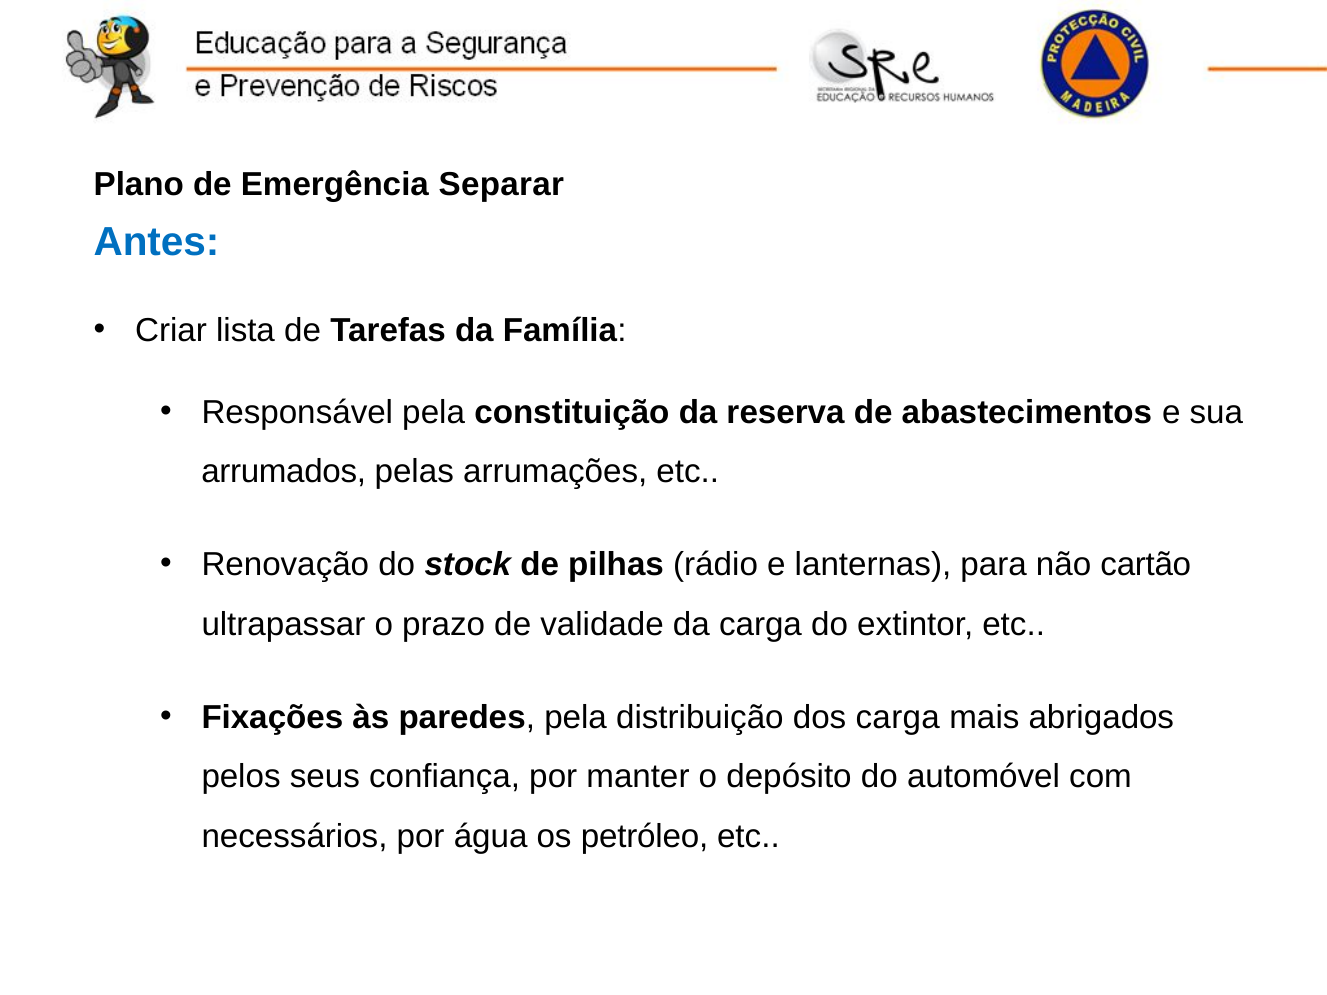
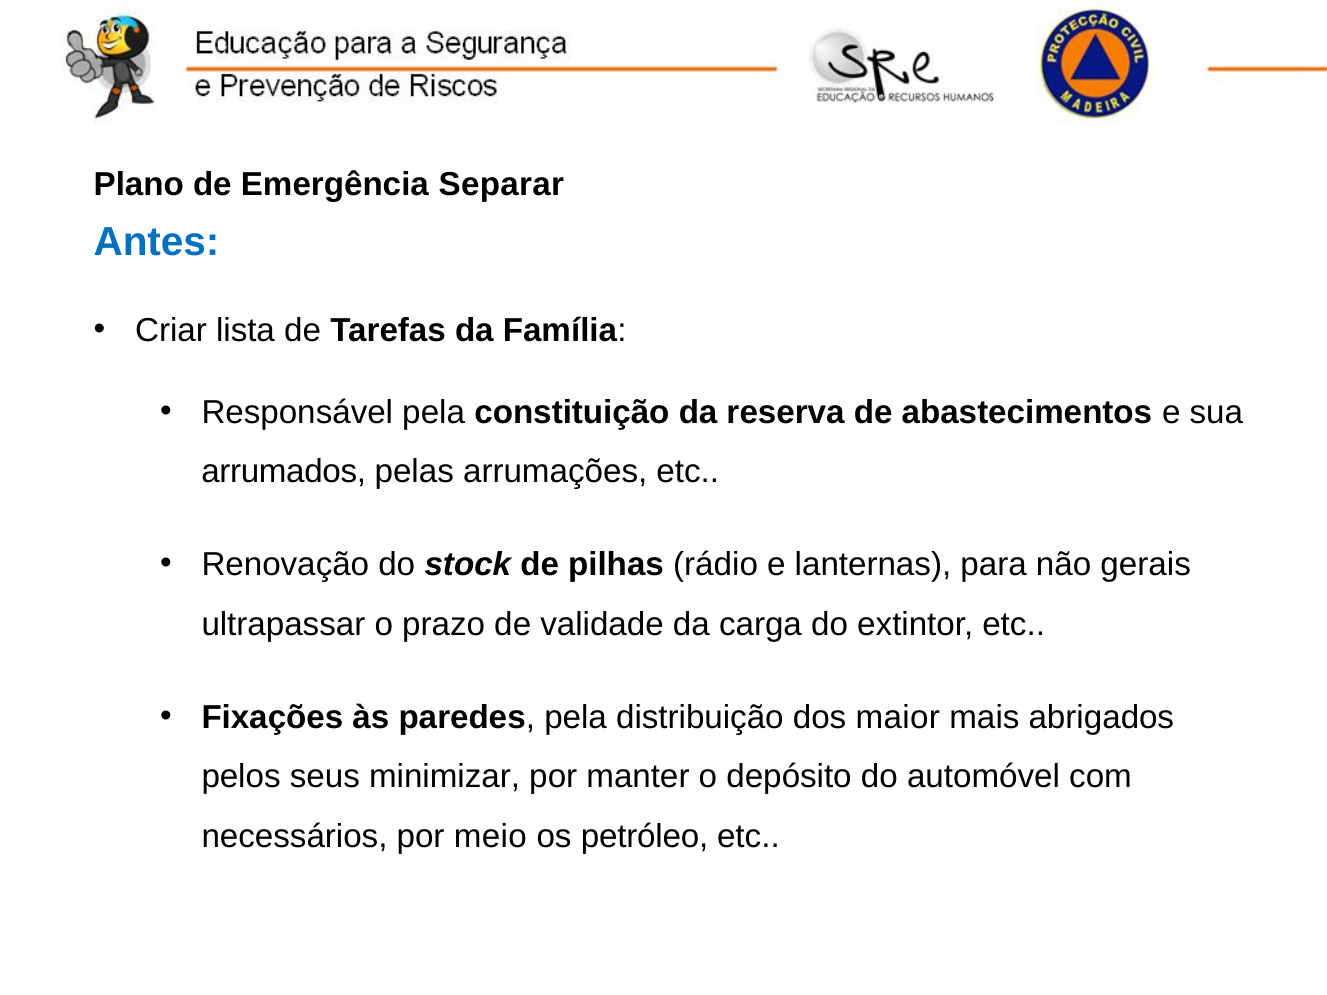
cartão: cartão -> gerais
dos carga: carga -> maior
confiança: confiança -> minimizar
água: água -> meio
